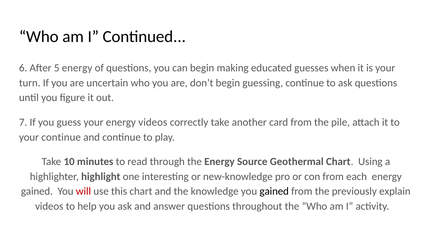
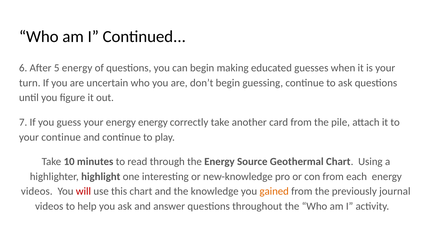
energy videos: videos -> energy
gained at (37, 191): gained -> videos
gained at (274, 191) colour: black -> orange
explain: explain -> journal
